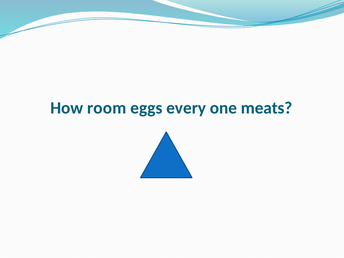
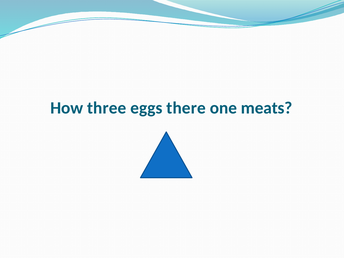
room: room -> three
every: every -> there
